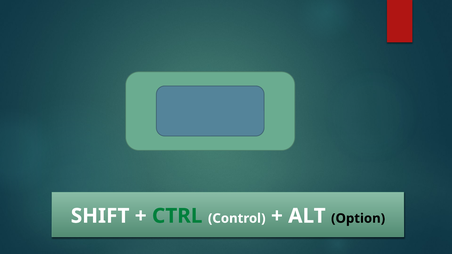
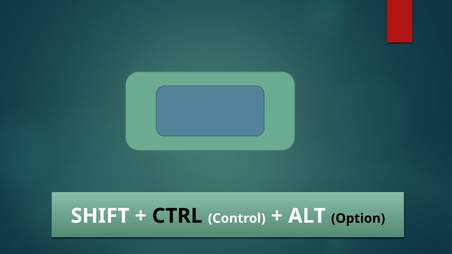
CTRL colour: green -> black
